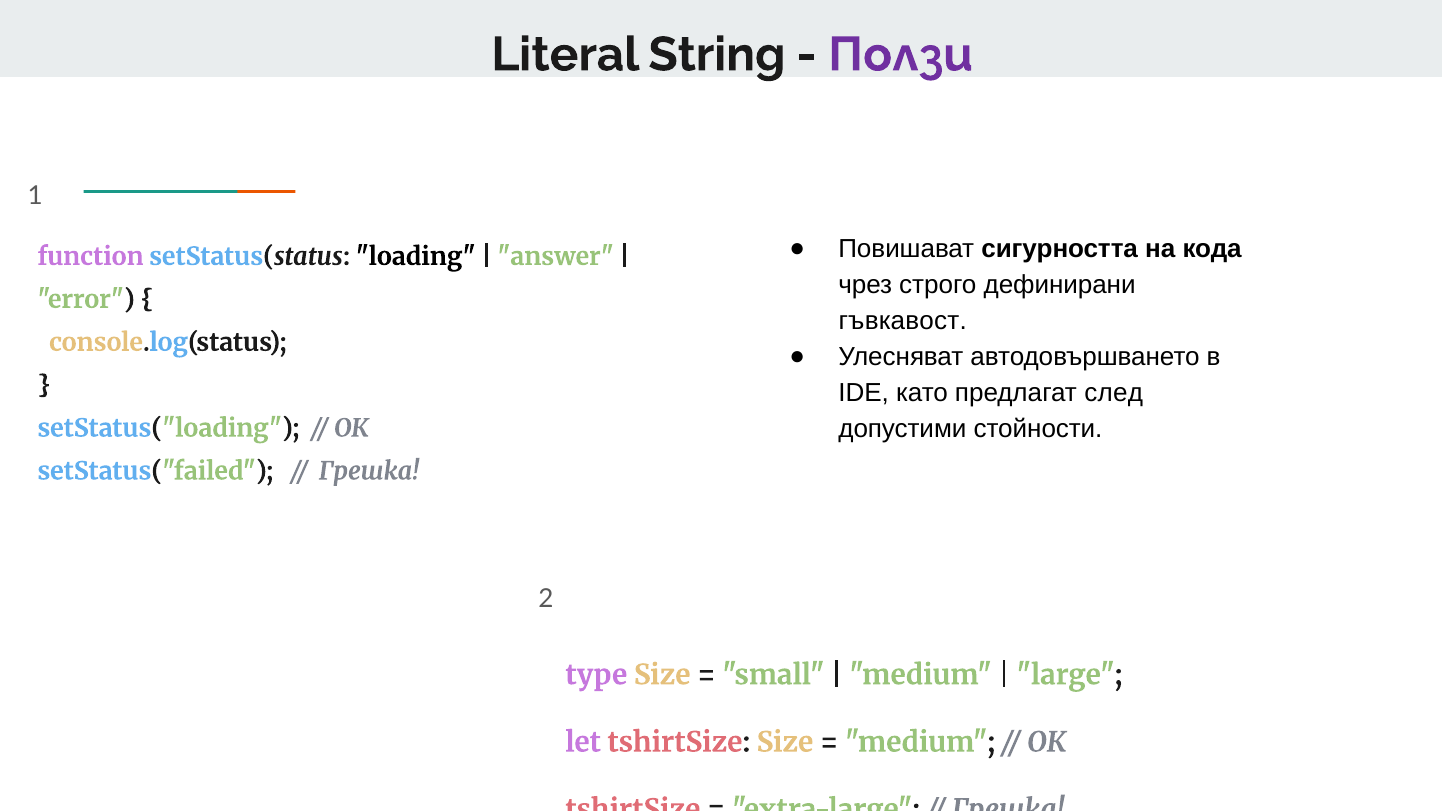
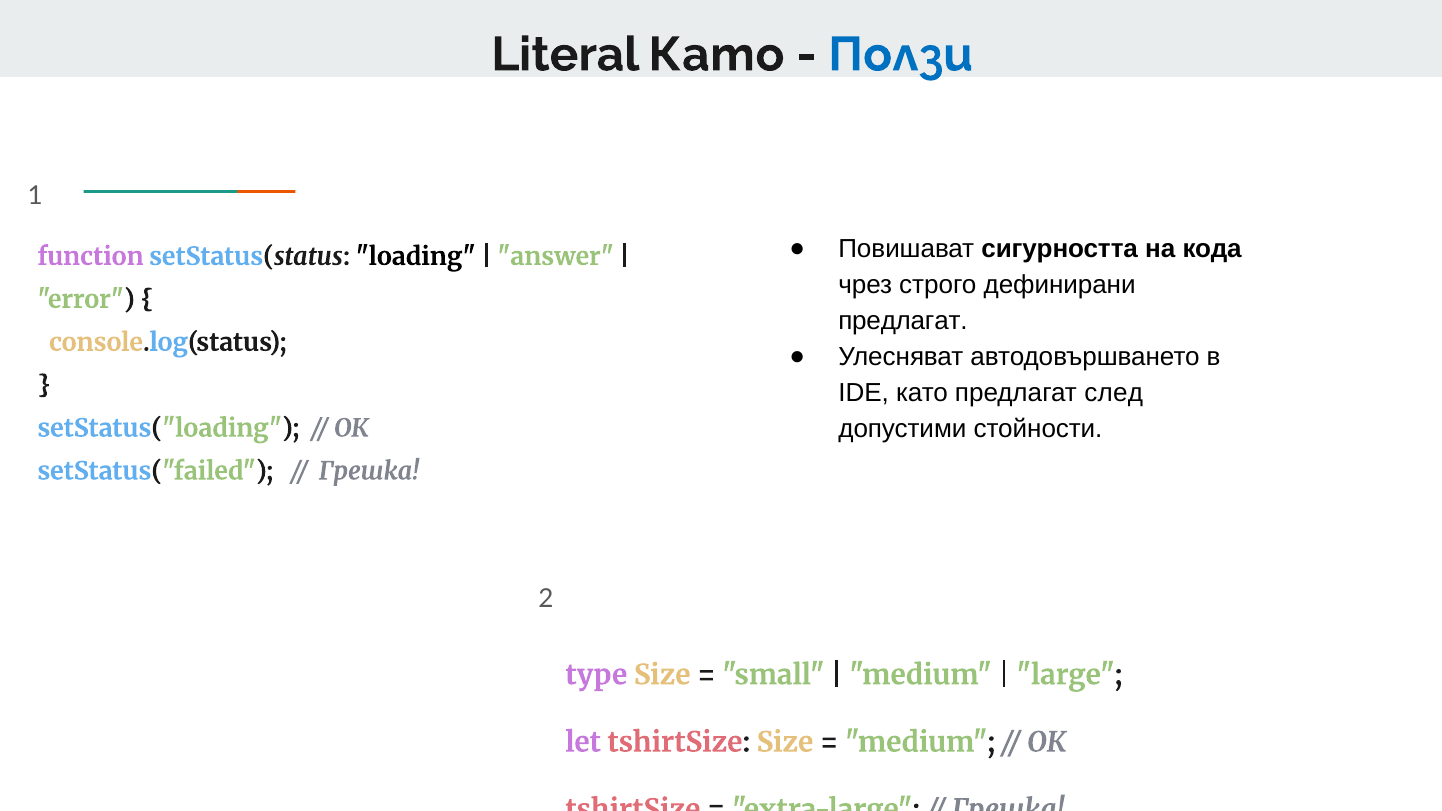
Literal String: String -> Като
Ползи colour: purple -> blue
гъвкавост at (903, 321): гъвкавост -> предлагат
